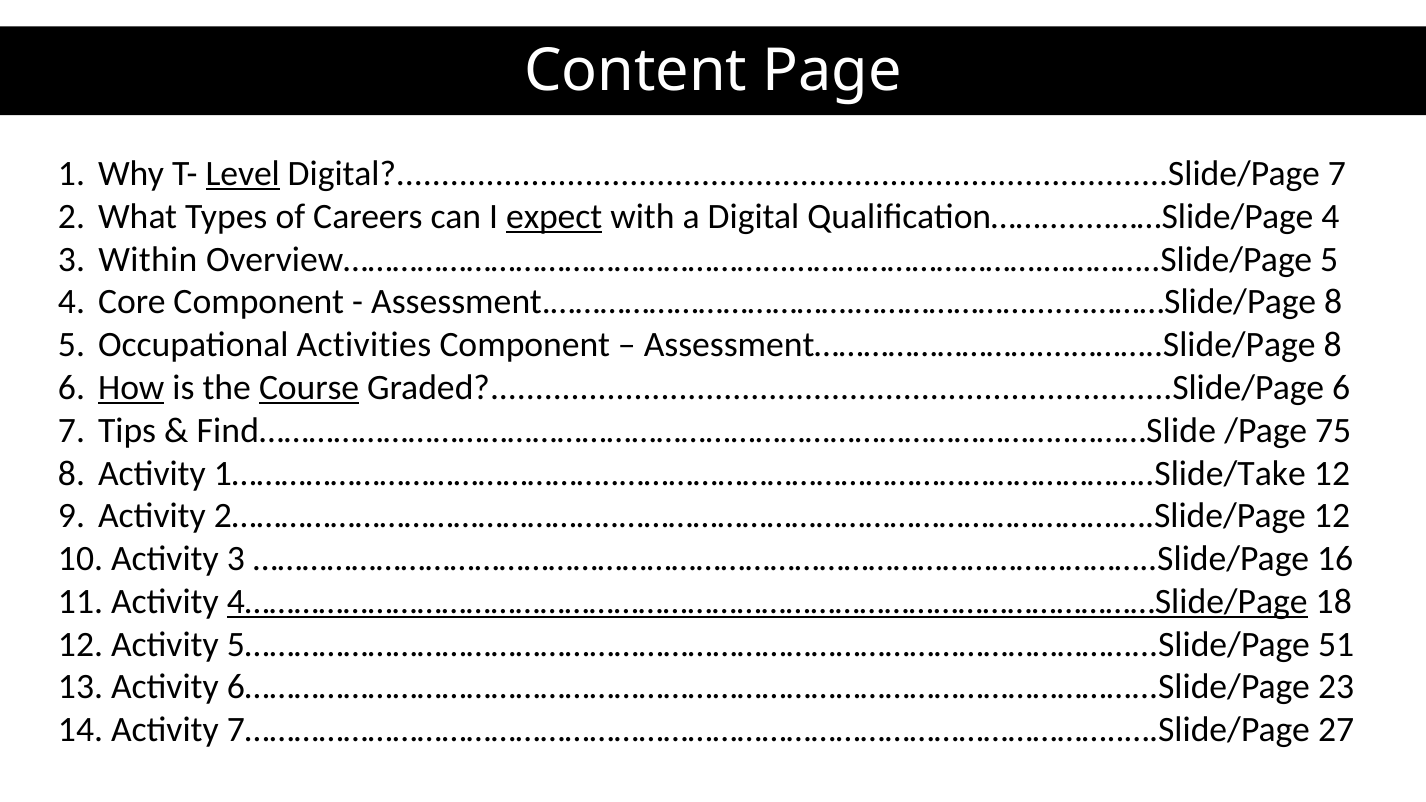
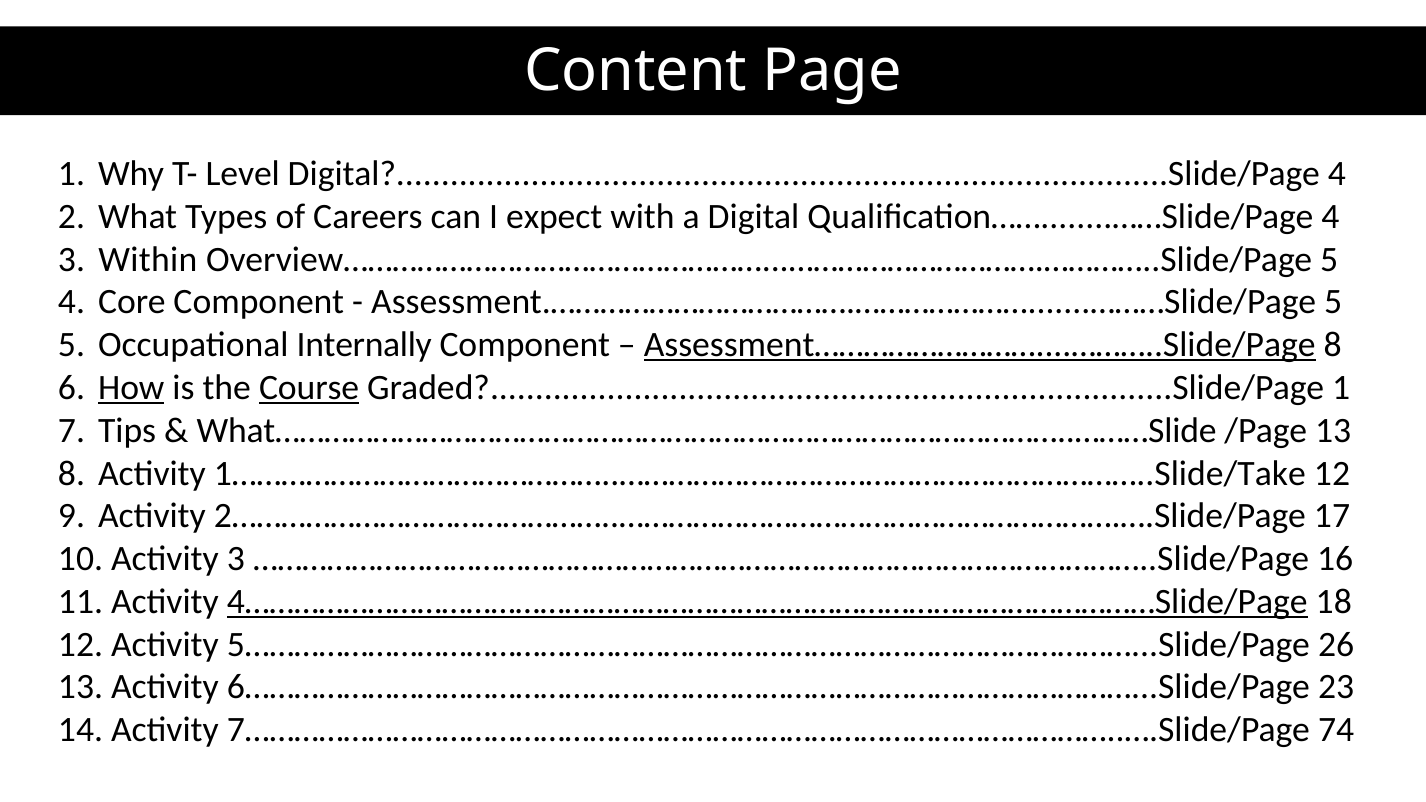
Level underline: present -> none
7 at (1337, 174): 7 -> 4
expect underline: present -> none
Assessment.……………………………….………………….......………Slide/Page 8: 8 -> 5
Activities: Activities -> Internally
Assessment………………………....………..Slide/Page underline: none -> present
Graded?............................................................................Slide/Page 6: 6 -> 1
Find……………………………………………………………………………………..………Slide: Find……………………………………………………………………………………..………Slide -> What……………………………………………………………………………………..………Slide
/Page 75: 75 -> 13
2………………………………………..…………………………………………………….….Slide/Page 12: 12 -> 17
51: 51 -> 26
27: 27 -> 74
